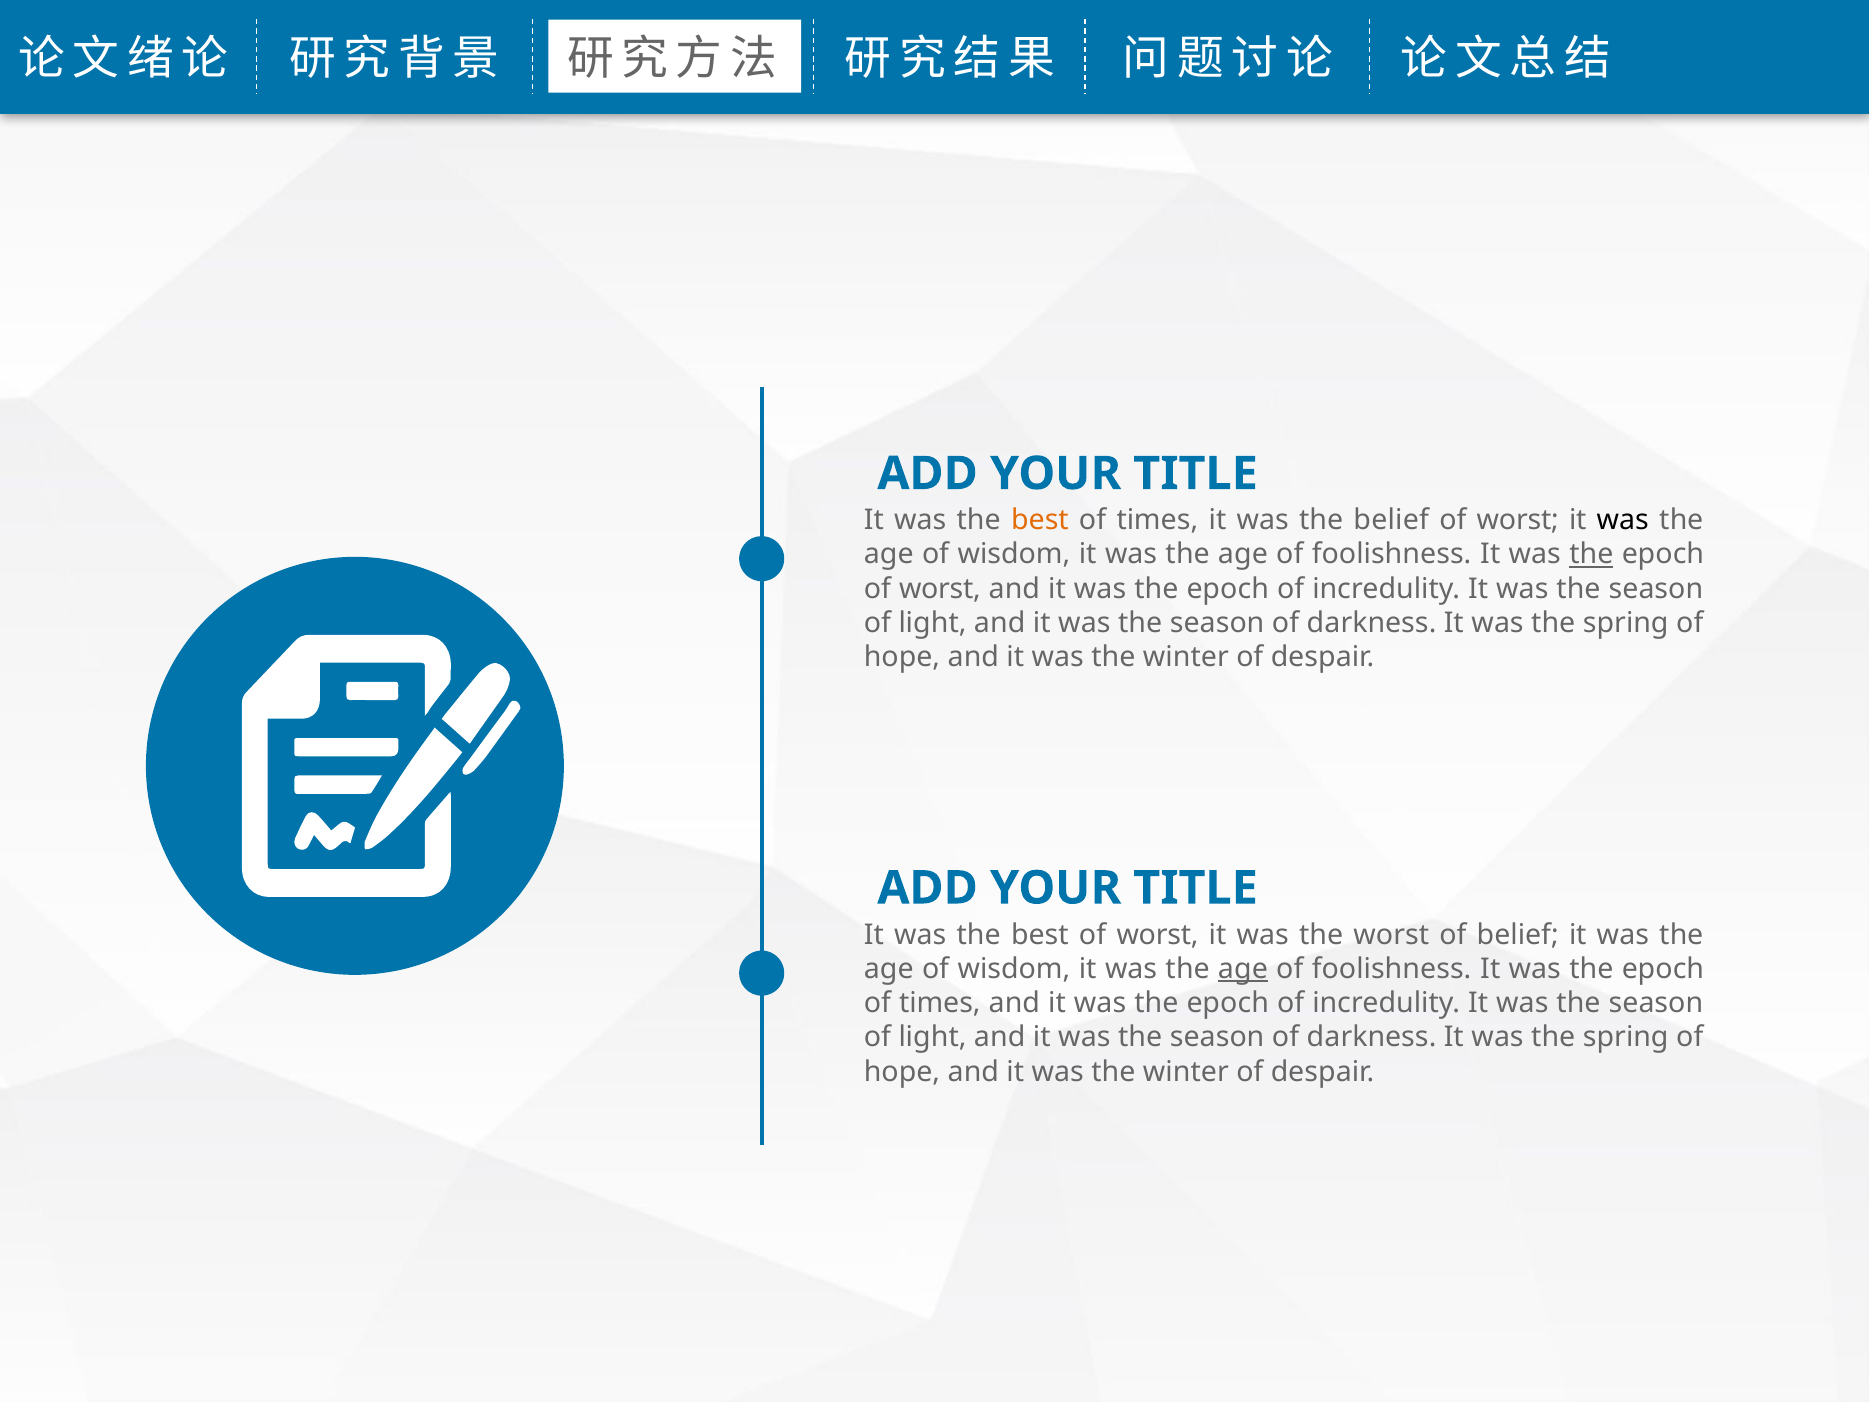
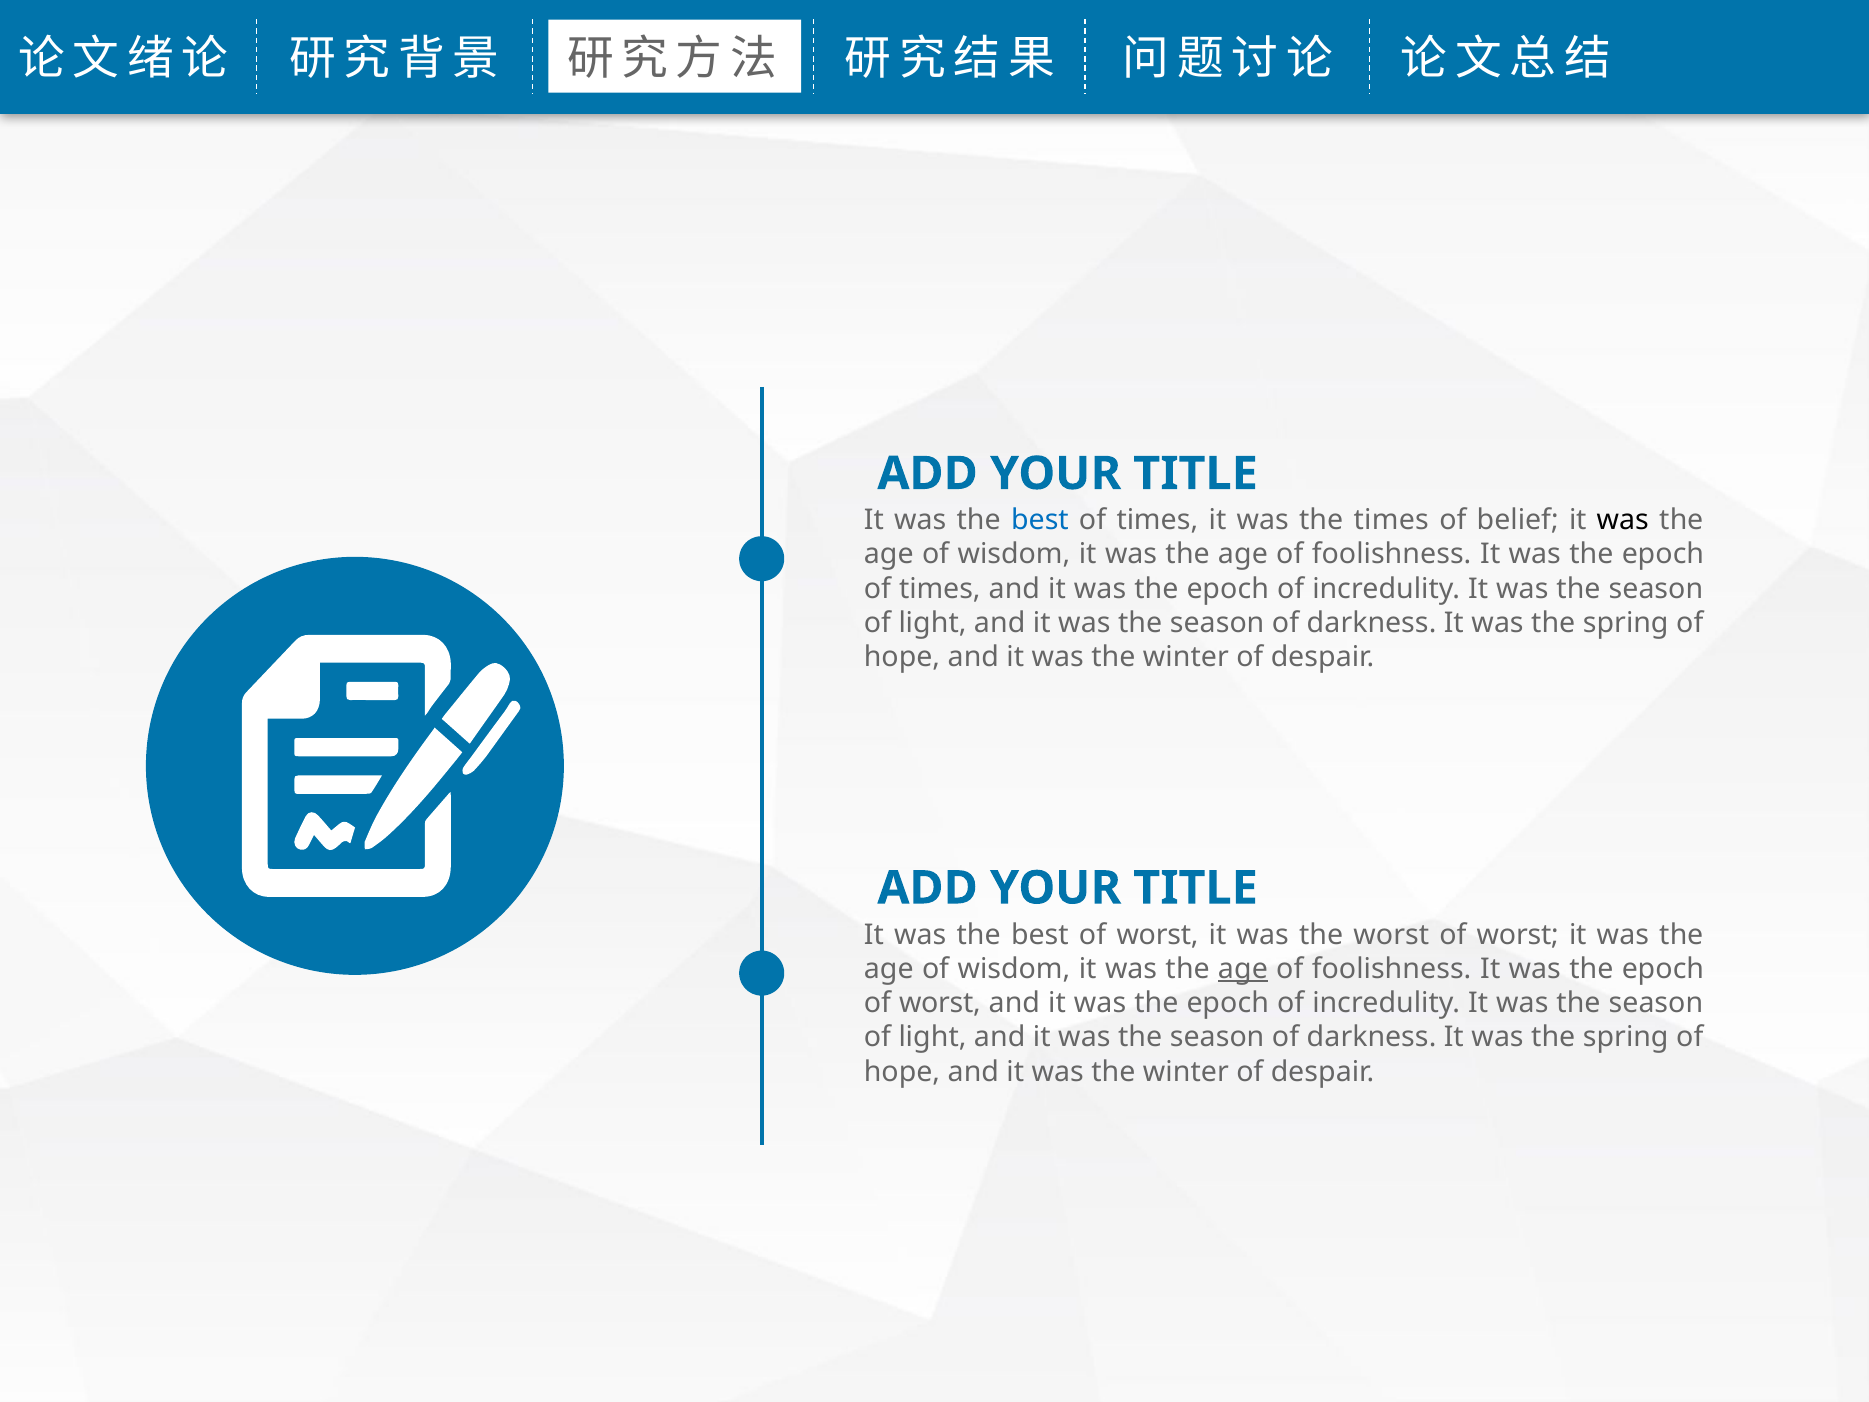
best at (1040, 520) colour: orange -> blue
the belief: belief -> times
worst at (1518, 520): worst -> belief
the at (1591, 554) underline: present -> none
worst at (940, 589): worst -> times
worst of belief: belief -> worst
times at (940, 1003): times -> worst
